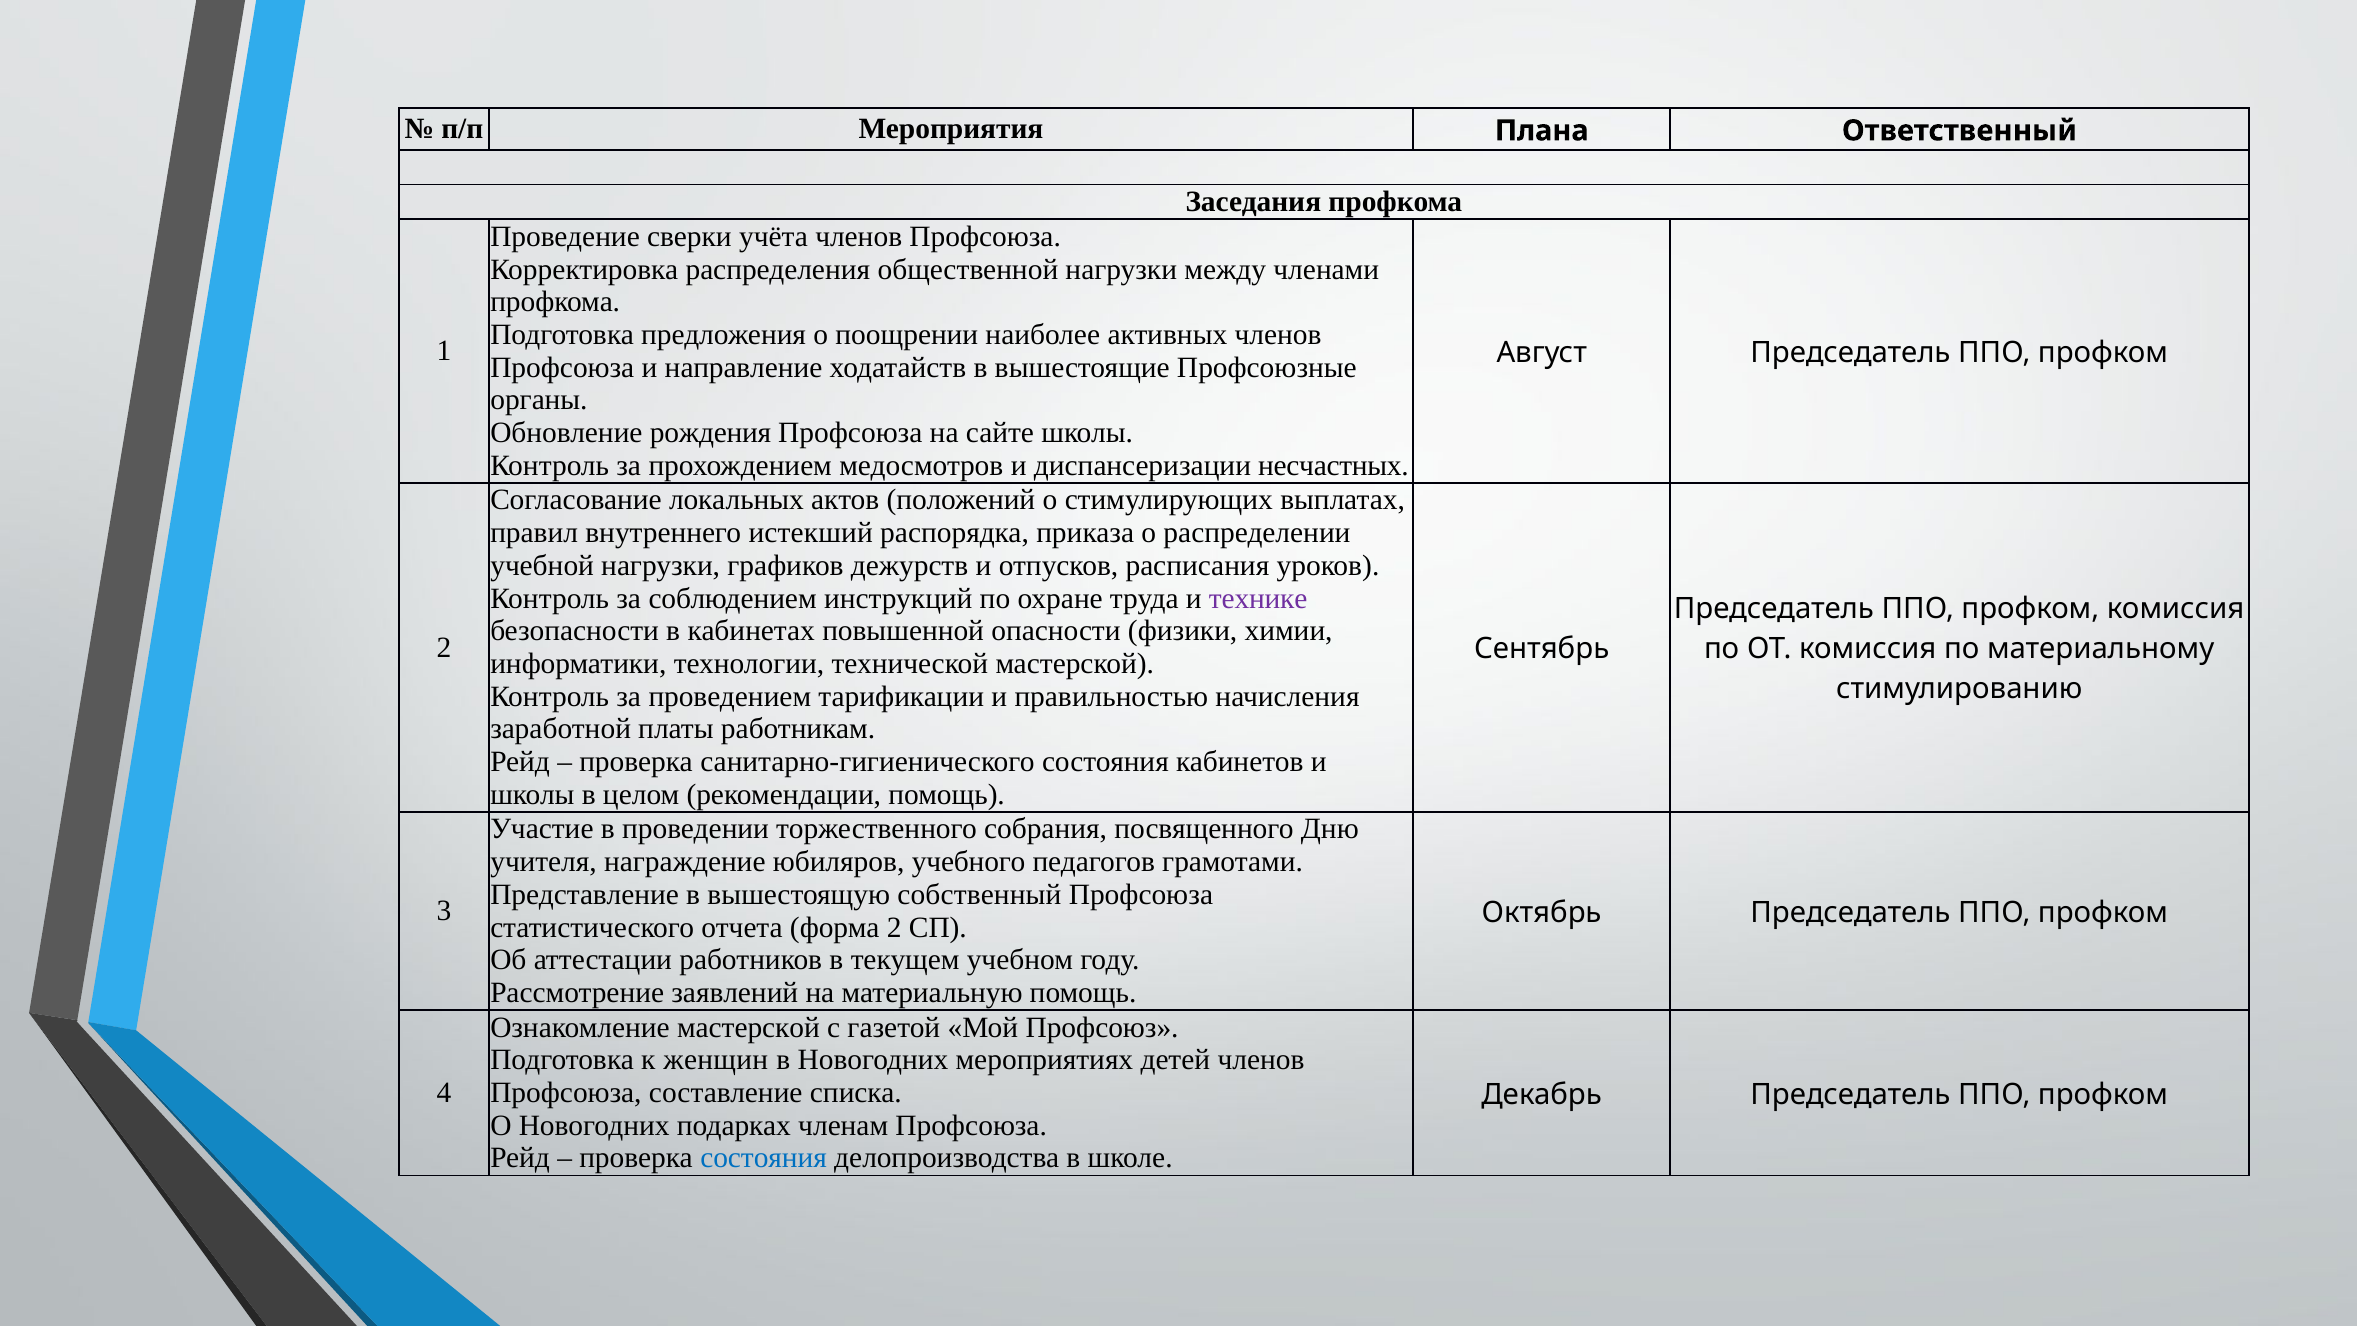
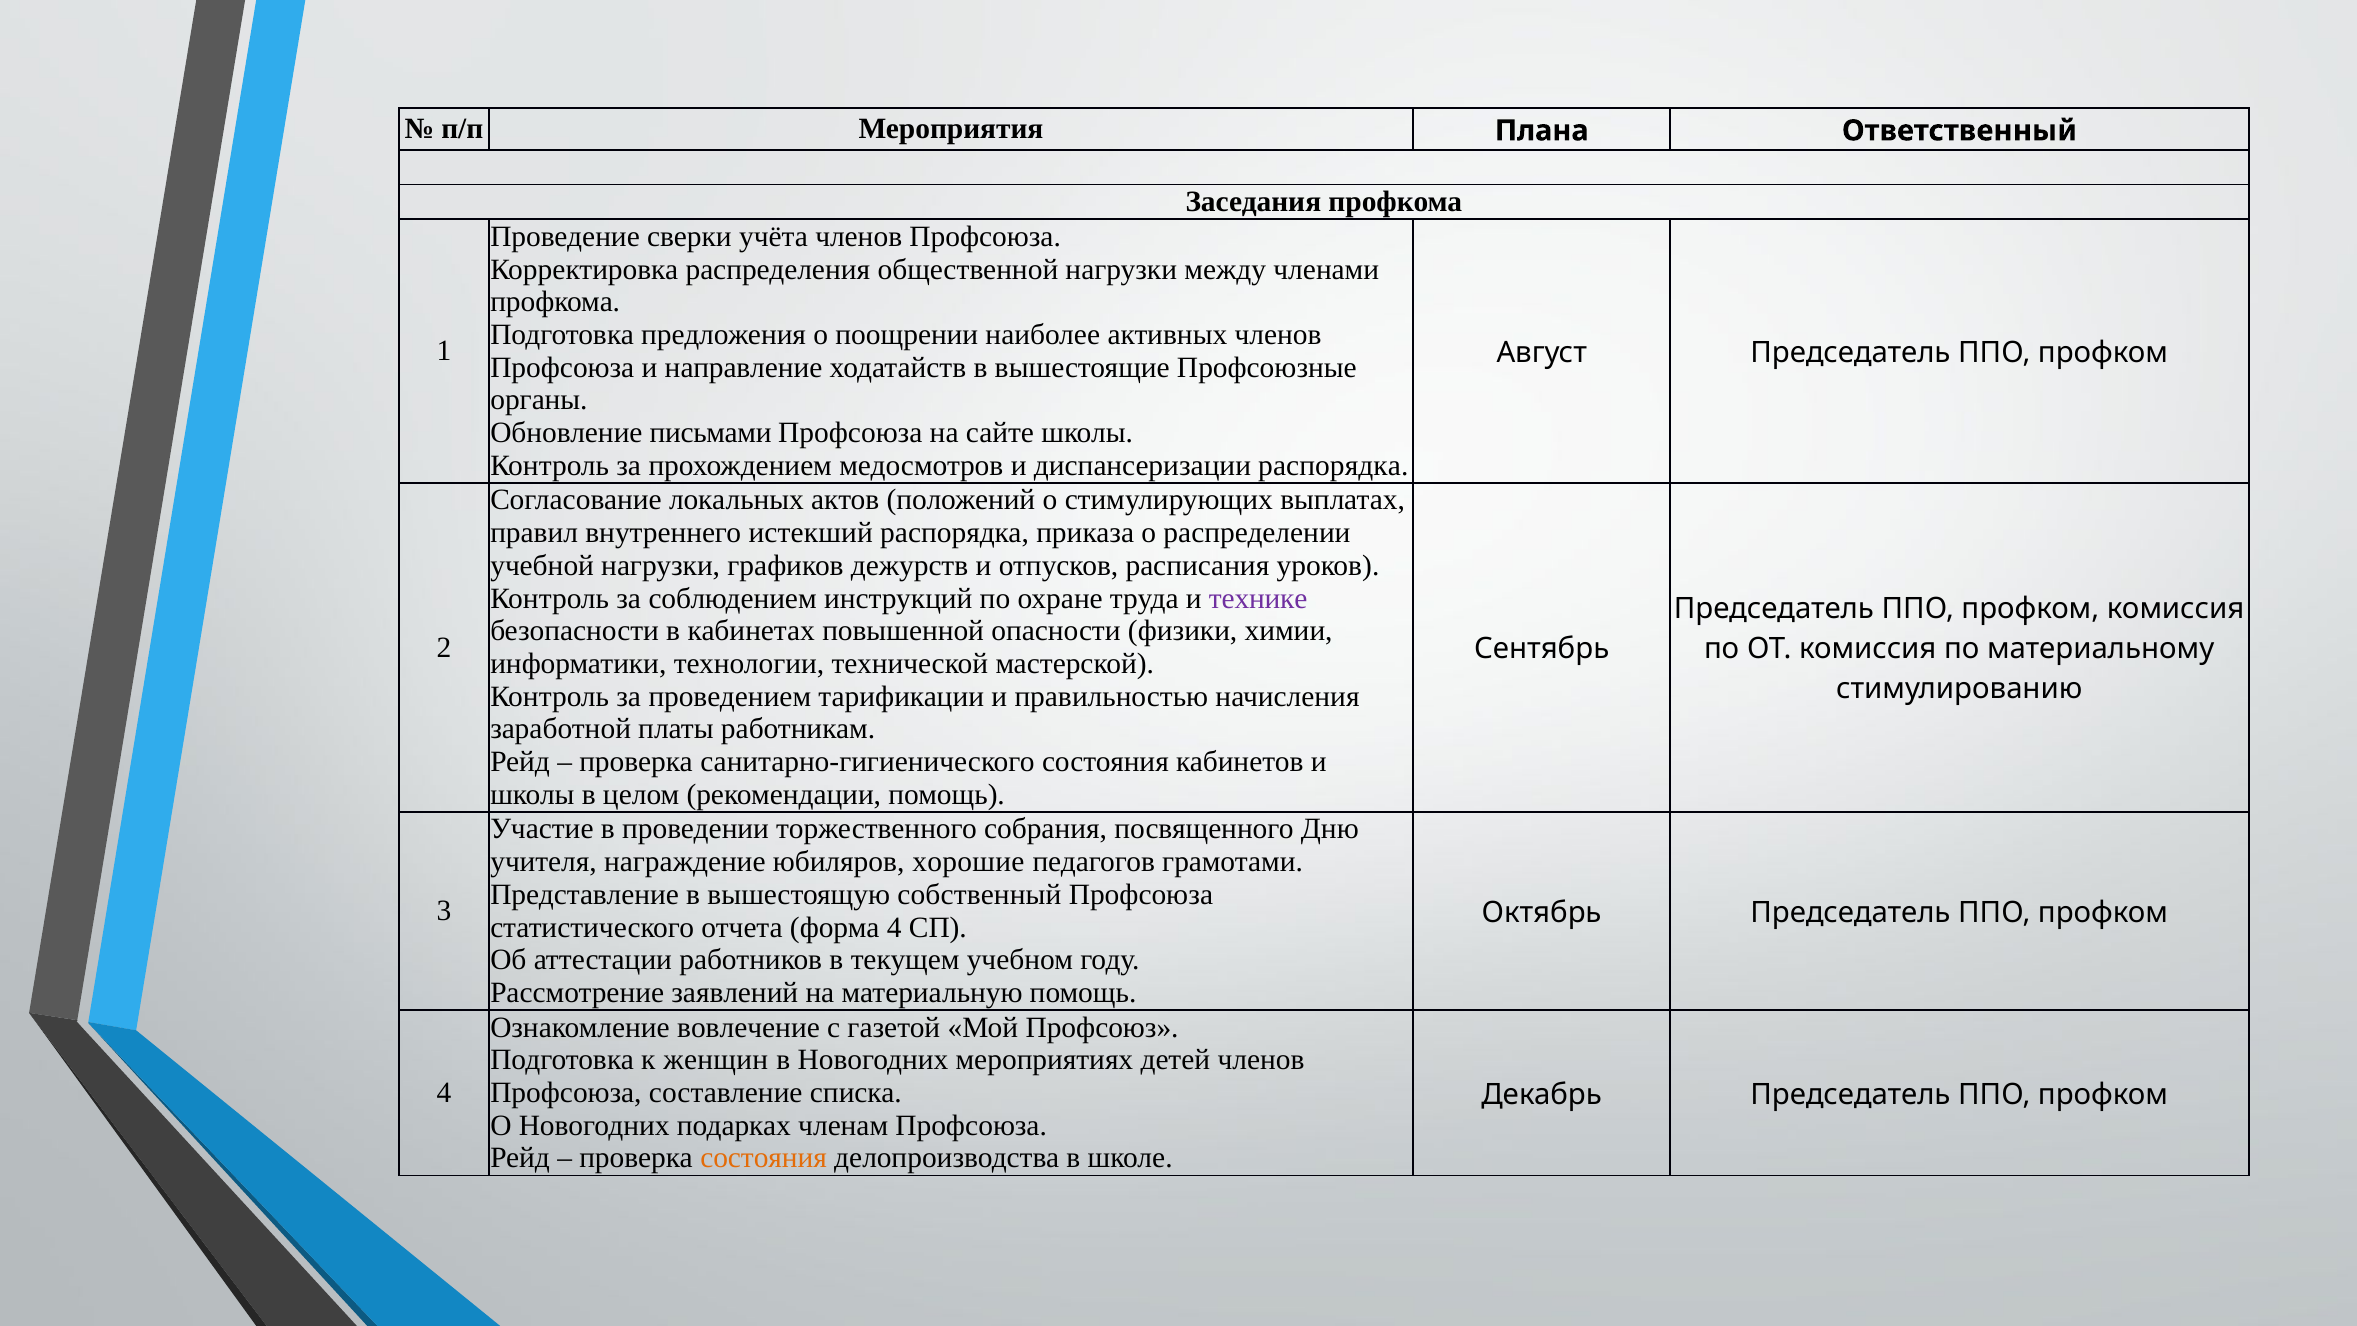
рождения: рождения -> письмами
диспансеризации несчастных: несчастных -> распорядка
учебного: учебного -> хорошие
форма 2: 2 -> 4
Ознакомление мастерской: мастерской -> вовлечение
состояния at (764, 1158) colour: blue -> orange
